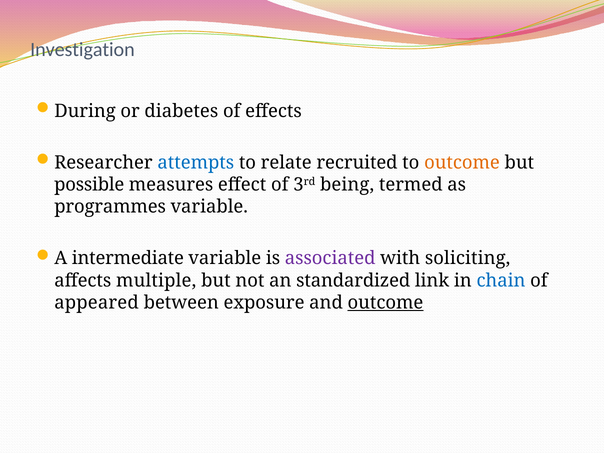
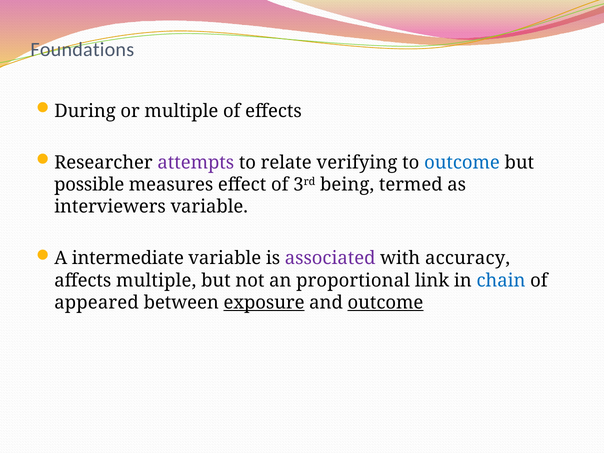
Investigation: Investigation -> Foundations
or diabetes: diabetes -> multiple
attempts colour: blue -> purple
recruited: recruited -> verifying
outcome at (462, 163) colour: orange -> blue
programmes: programmes -> interviewers
soliciting: soliciting -> accuracy
standardized: standardized -> proportional
exposure underline: none -> present
